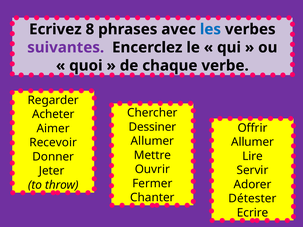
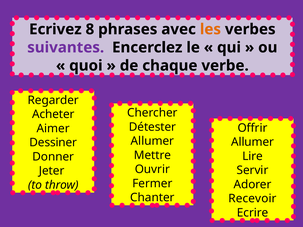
les colour: blue -> orange
Dessiner: Dessiner -> Détester
Recevoir: Recevoir -> Dessiner
Détester: Détester -> Recevoir
